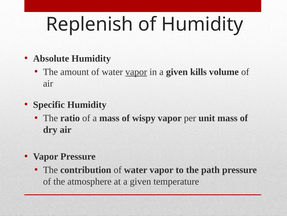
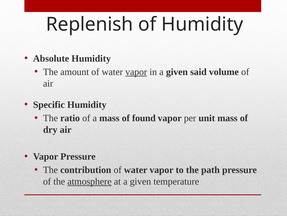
kills: kills -> said
wispy: wispy -> found
atmosphere underline: none -> present
